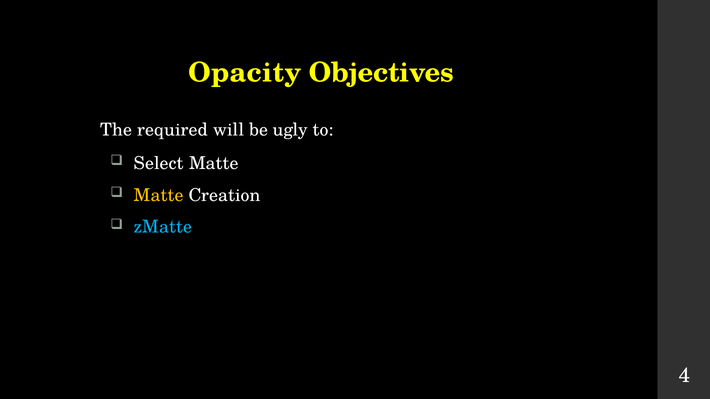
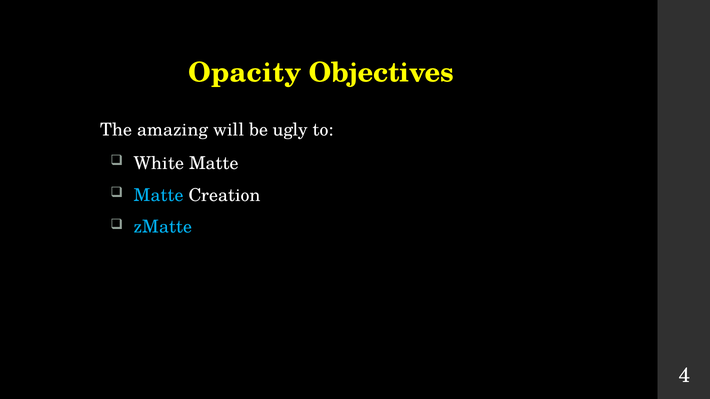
required: required -> amazing
Select: Select -> White
Matte at (159, 195) colour: yellow -> light blue
